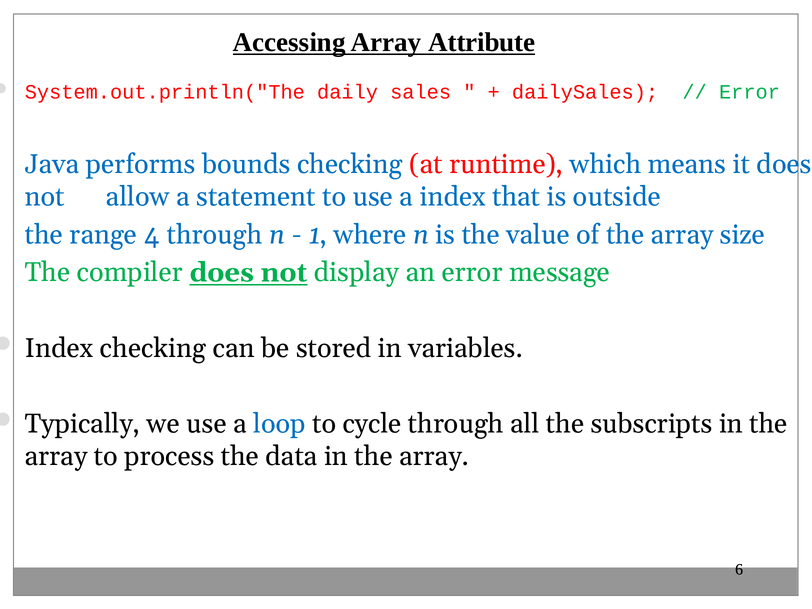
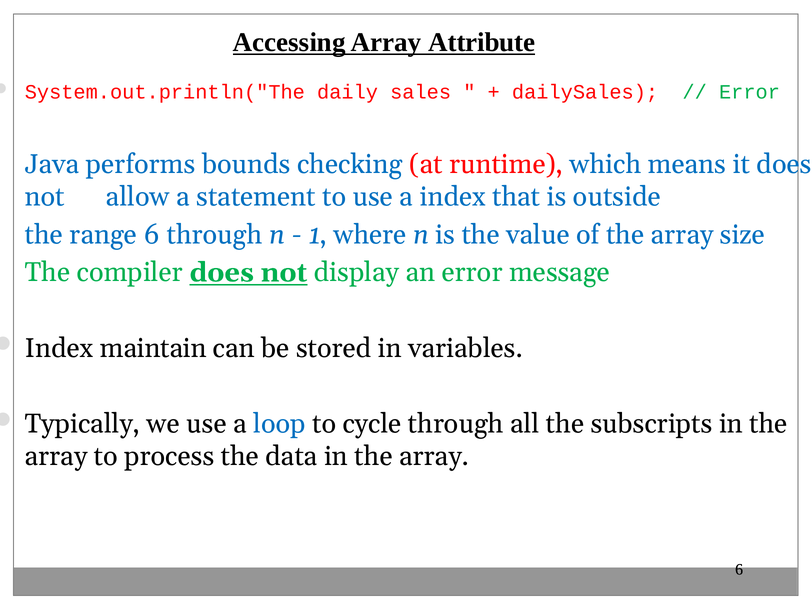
4: 4 -> 6
Index checking: checking -> maintain
